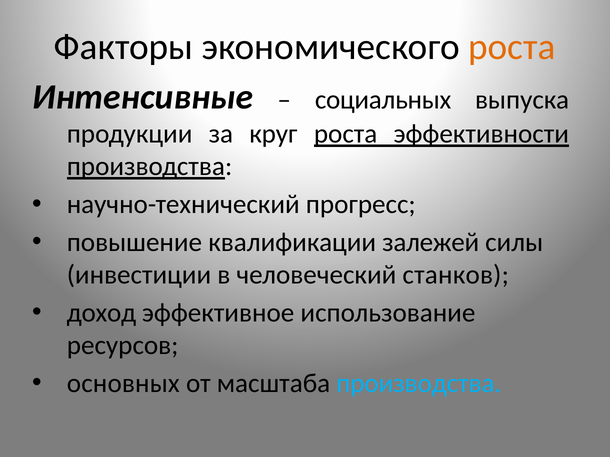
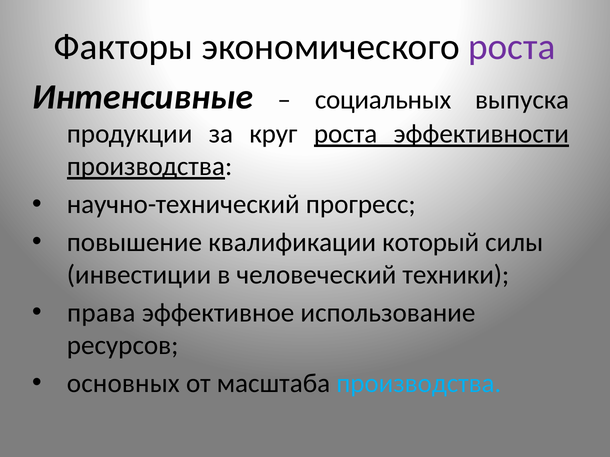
роста at (512, 47) colour: orange -> purple
залежей: залежей -> который
станков: станков -> техники
доход: доход -> права
